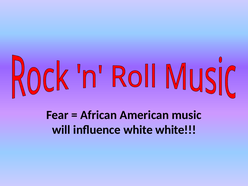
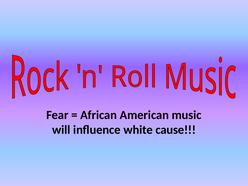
white white: white -> cause
